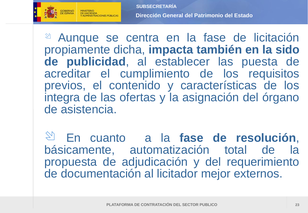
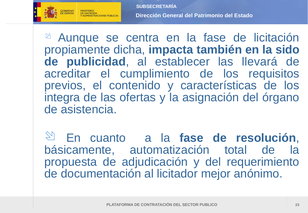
puesta: puesta -> llevará
externos: externos -> anónimo
